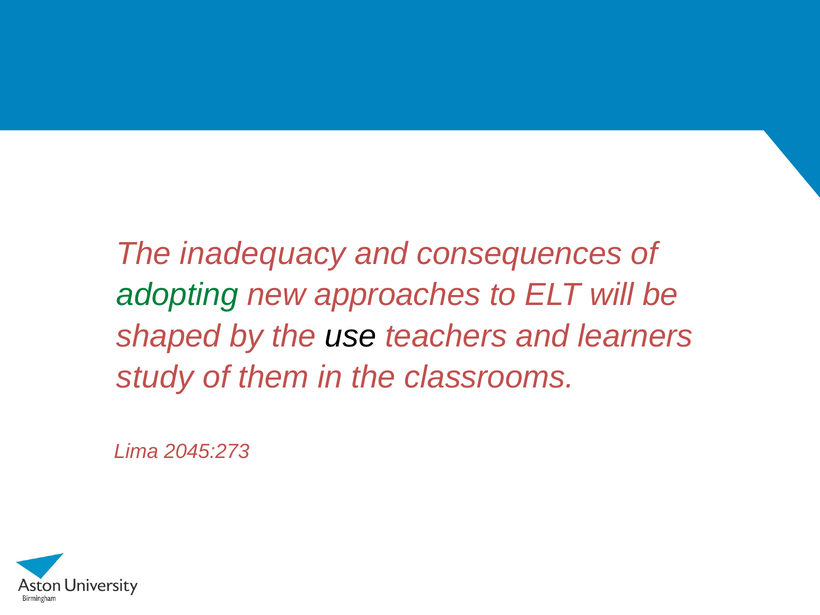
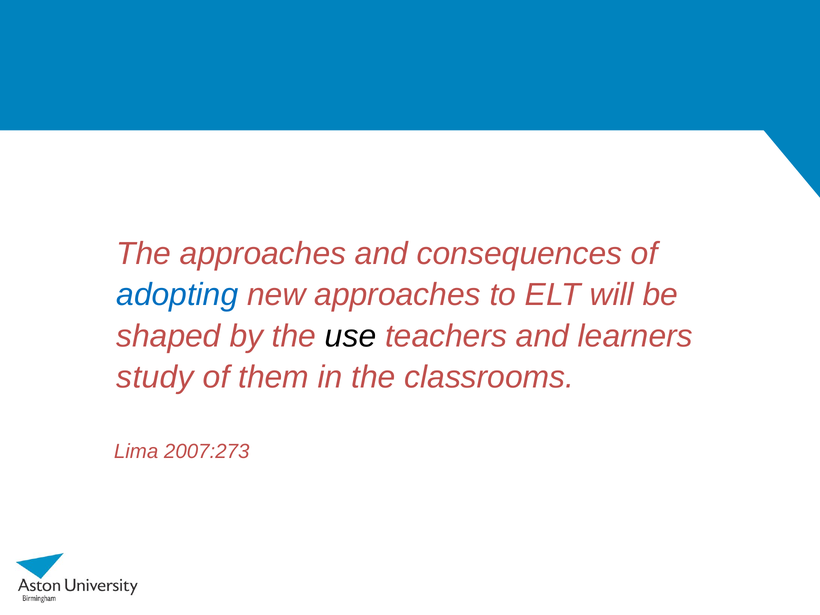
The inadequacy: inadequacy -> approaches
adopting colour: green -> blue
2045:273: 2045:273 -> 2007:273
